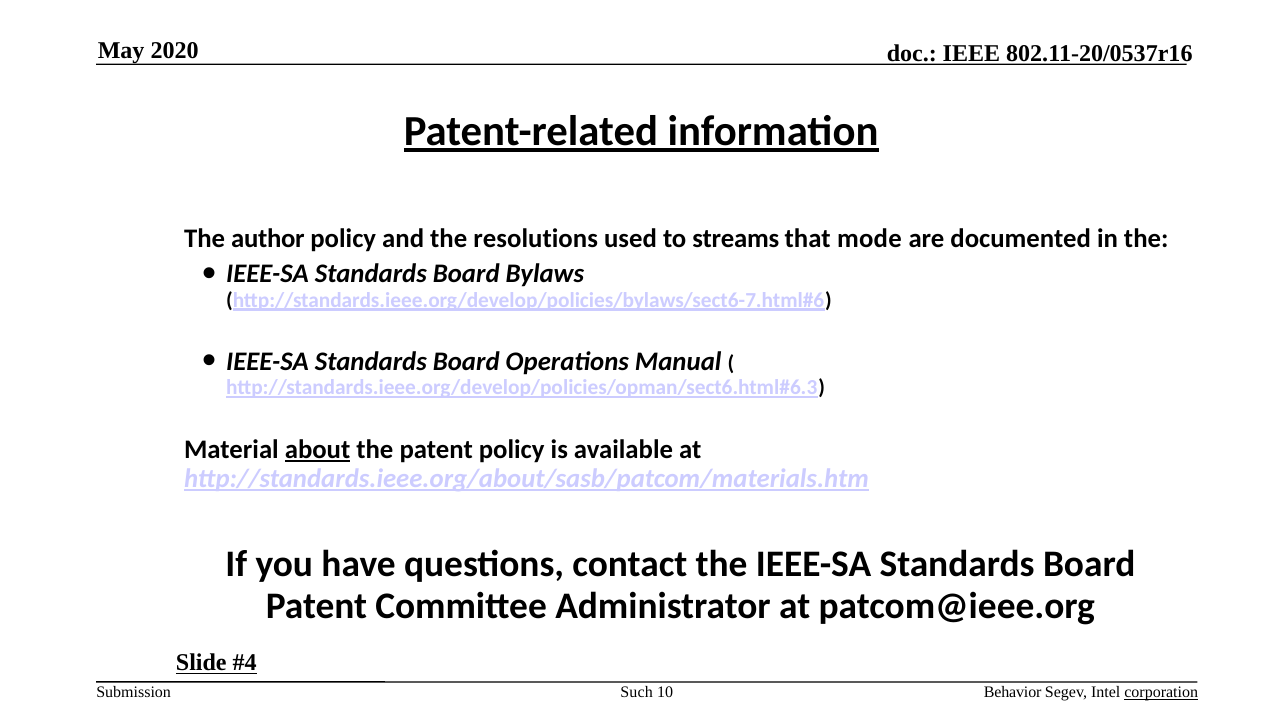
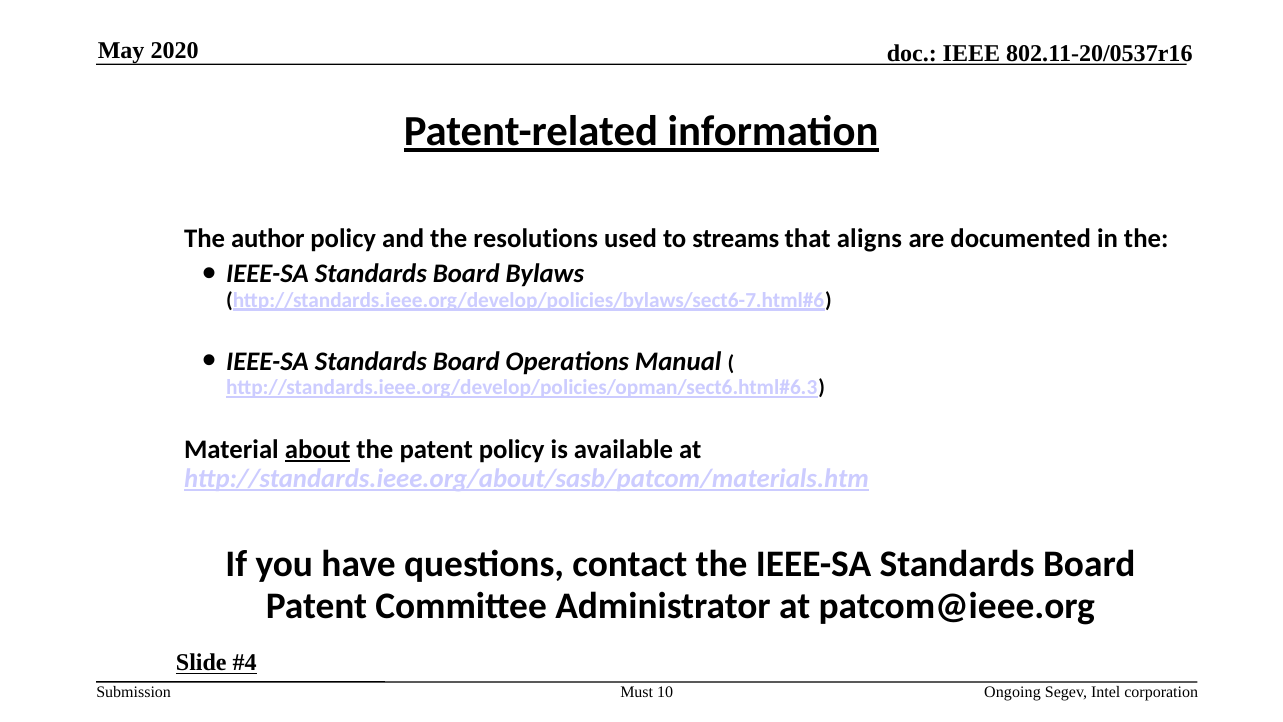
mode: mode -> aligns
Such: Such -> Must
Behavior: Behavior -> Ongoing
corporation underline: present -> none
